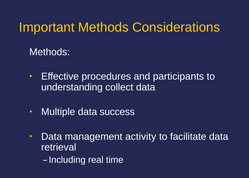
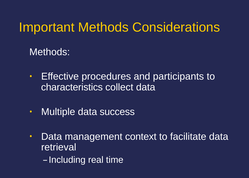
understanding: understanding -> characteristics
activity: activity -> context
